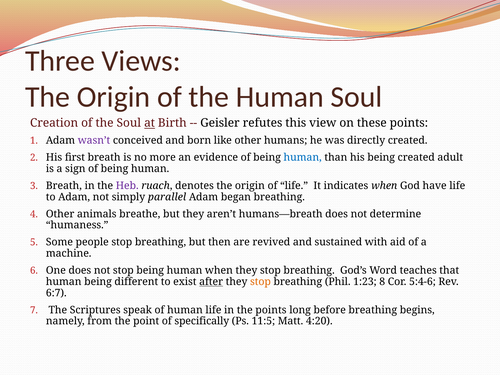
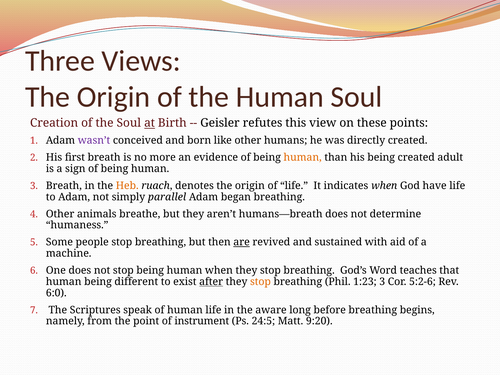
human at (303, 157) colour: blue -> orange
Heb colour: purple -> orange
are underline: none -> present
1:23 8: 8 -> 3
5:4-6: 5:4-6 -> 5:2-6
6:7: 6:7 -> 6:0
the points: points -> aware
specifically: specifically -> instrument
11:5: 11:5 -> 24:5
4:20: 4:20 -> 9:20
